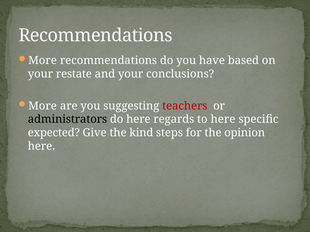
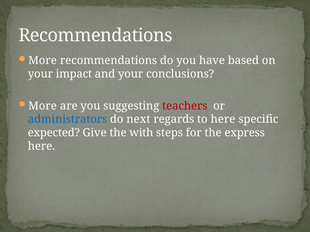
restate: restate -> impact
administrators colour: black -> blue
do here: here -> next
kind: kind -> with
opinion: opinion -> express
